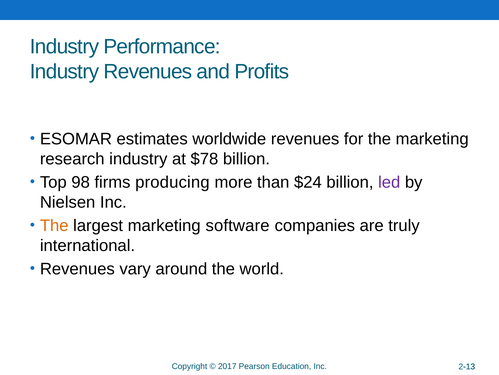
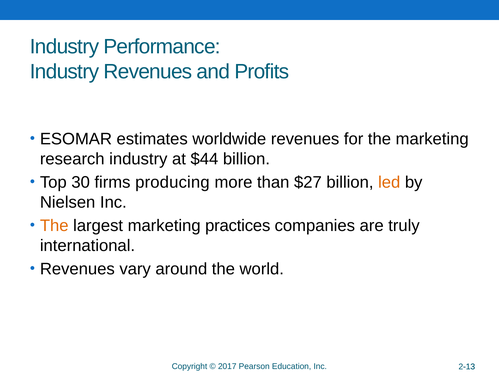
$78: $78 -> $44
98: 98 -> 30
$24: $24 -> $27
led colour: purple -> orange
software: software -> practices
